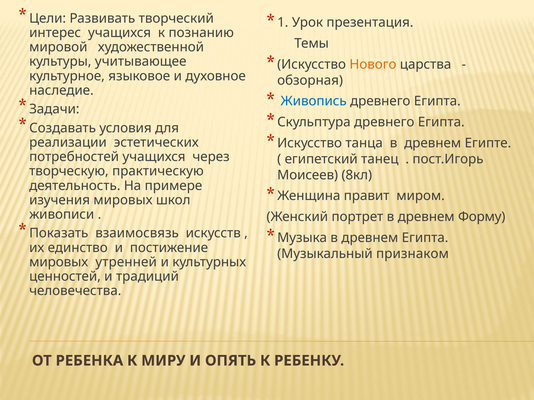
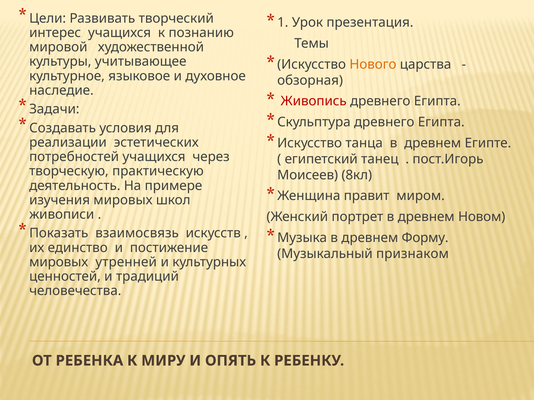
Живопись colour: blue -> red
Форму: Форму -> Новом
древнем Египта: Египта -> Форму
